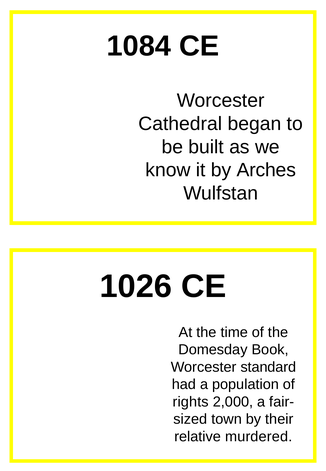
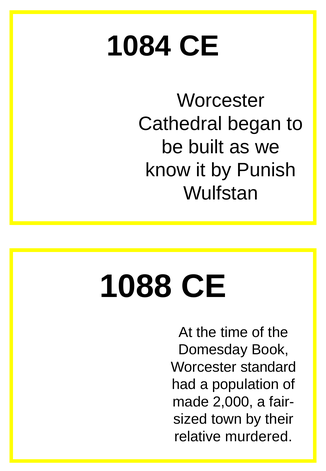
Arches: Arches -> Punish
1026: 1026 -> 1088
rights: rights -> made
